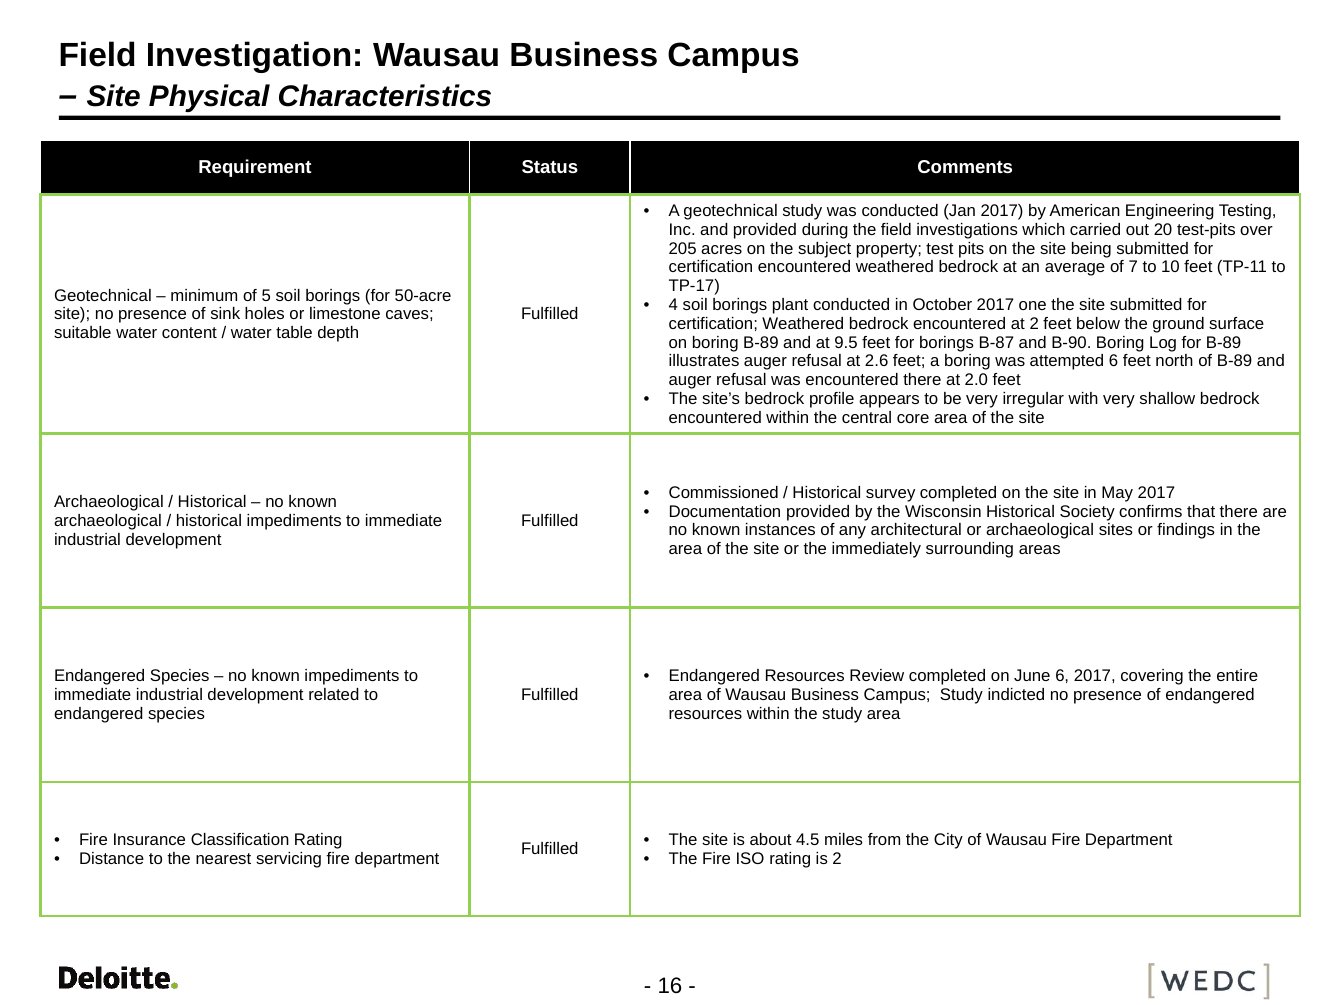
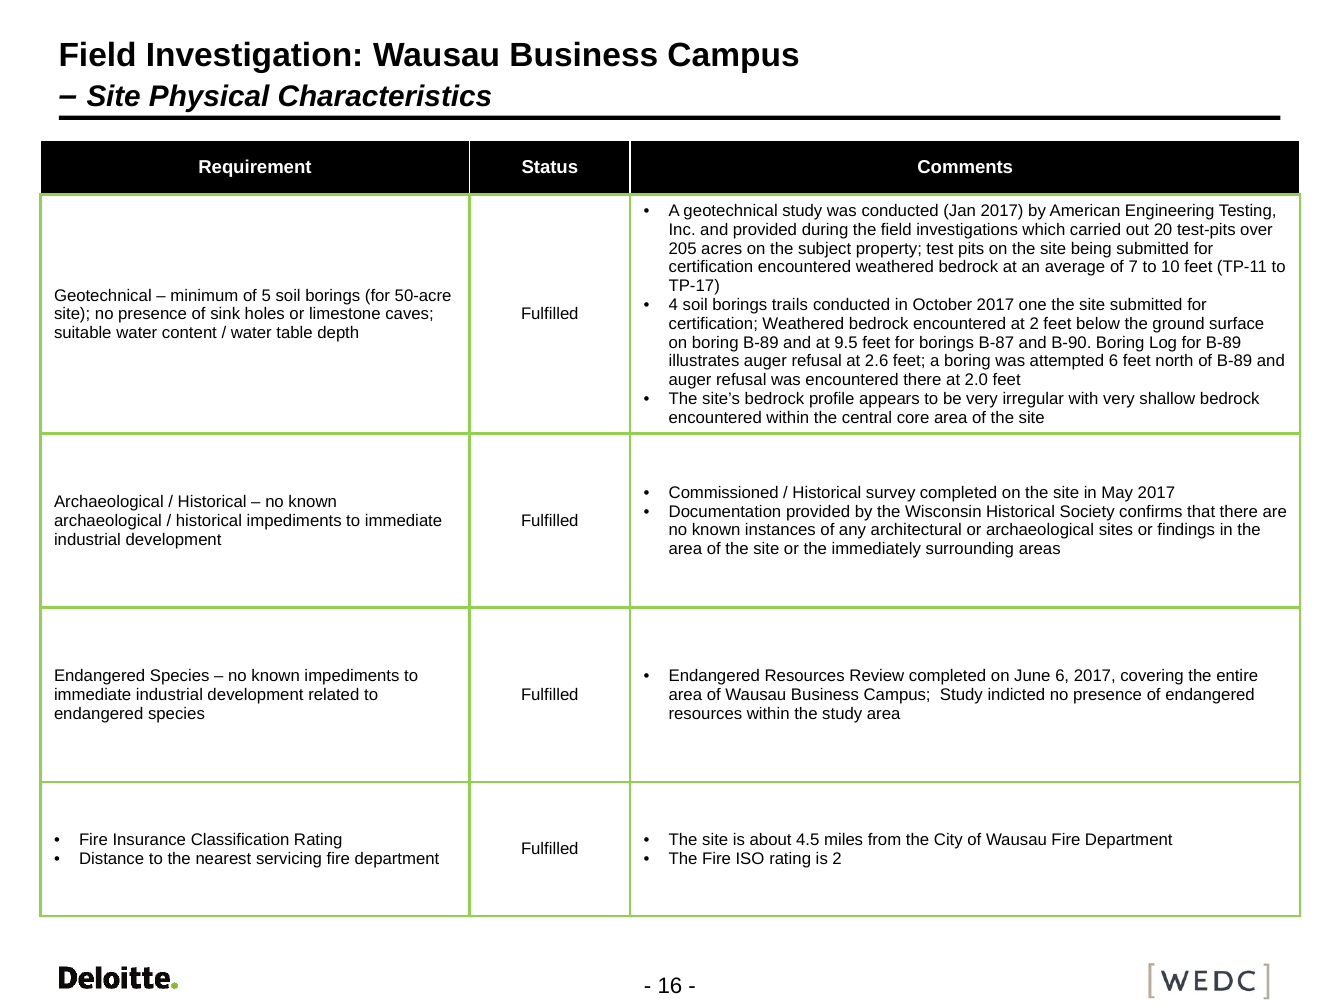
plant: plant -> trails
